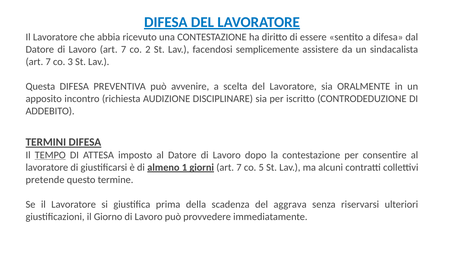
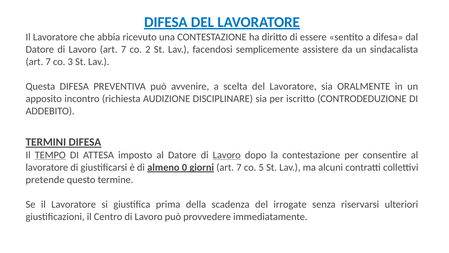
Lavoro at (227, 155) underline: none -> present
1: 1 -> 0
aggrava: aggrava -> irrogate
Giorno: Giorno -> Centro
